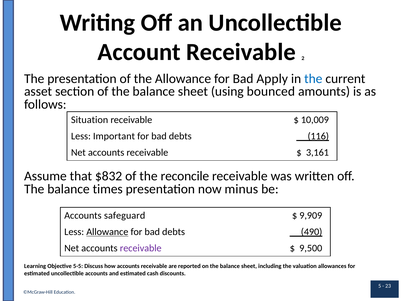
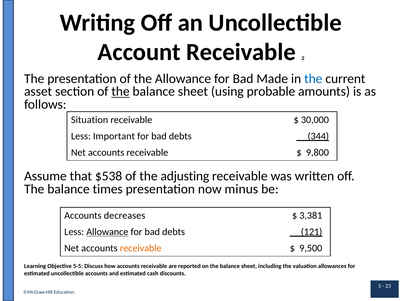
Apply: Apply -> Made
the at (121, 92) underline: none -> present
bounced: bounced -> probable
10,009: 10,009 -> 30,000
116: 116 -> 344
3,161: 3,161 -> 9,800
$832: $832 -> $538
reconcile: reconcile -> adjusting
safeguard: safeguard -> decreases
9,909: 9,909 -> 3,381
490: 490 -> 121
receivable at (141, 249) colour: purple -> orange
